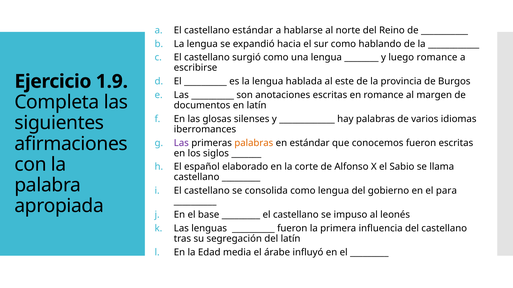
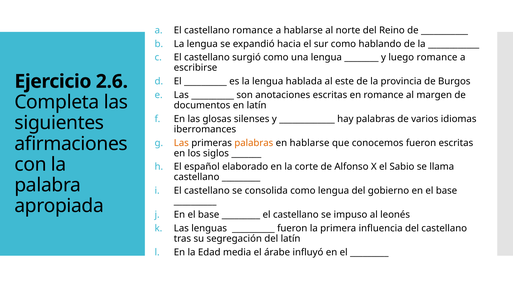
castellano estándar: estándar -> romance
1.9: 1.9 -> 2.6
Las at (181, 143) colour: purple -> orange
en estándar: estándar -> hablarse
gobierno en el para: para -> base
